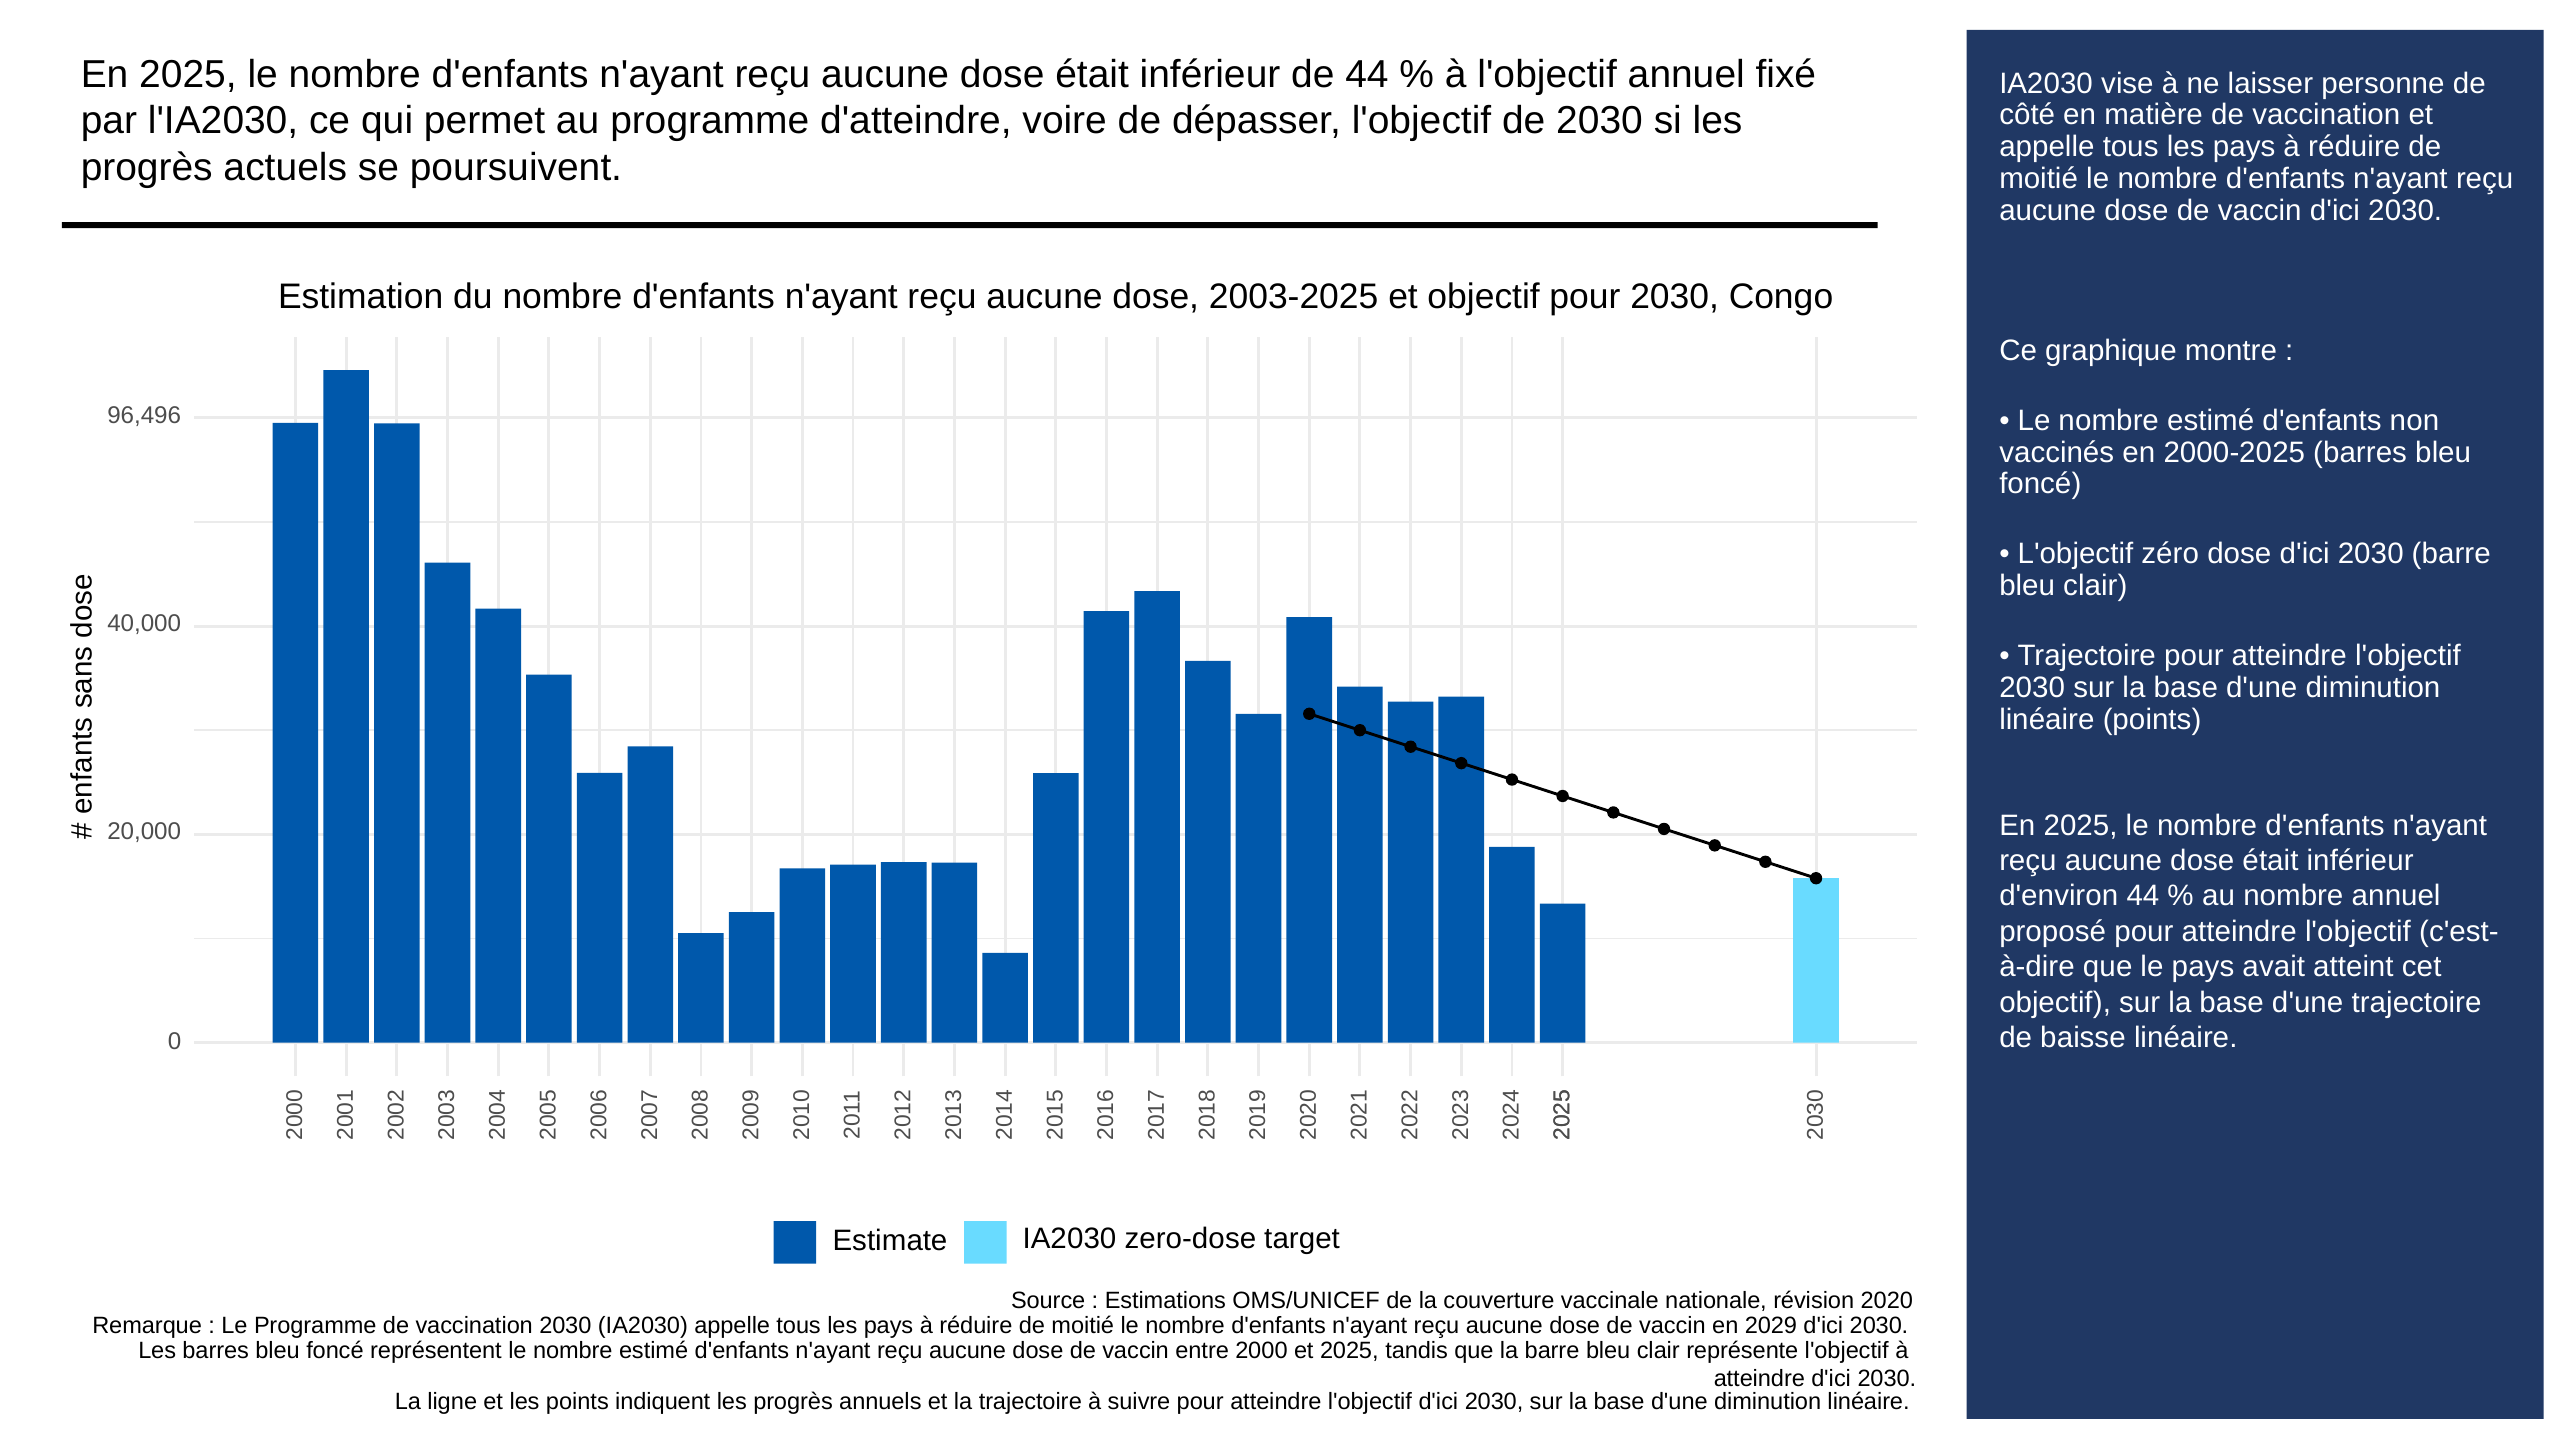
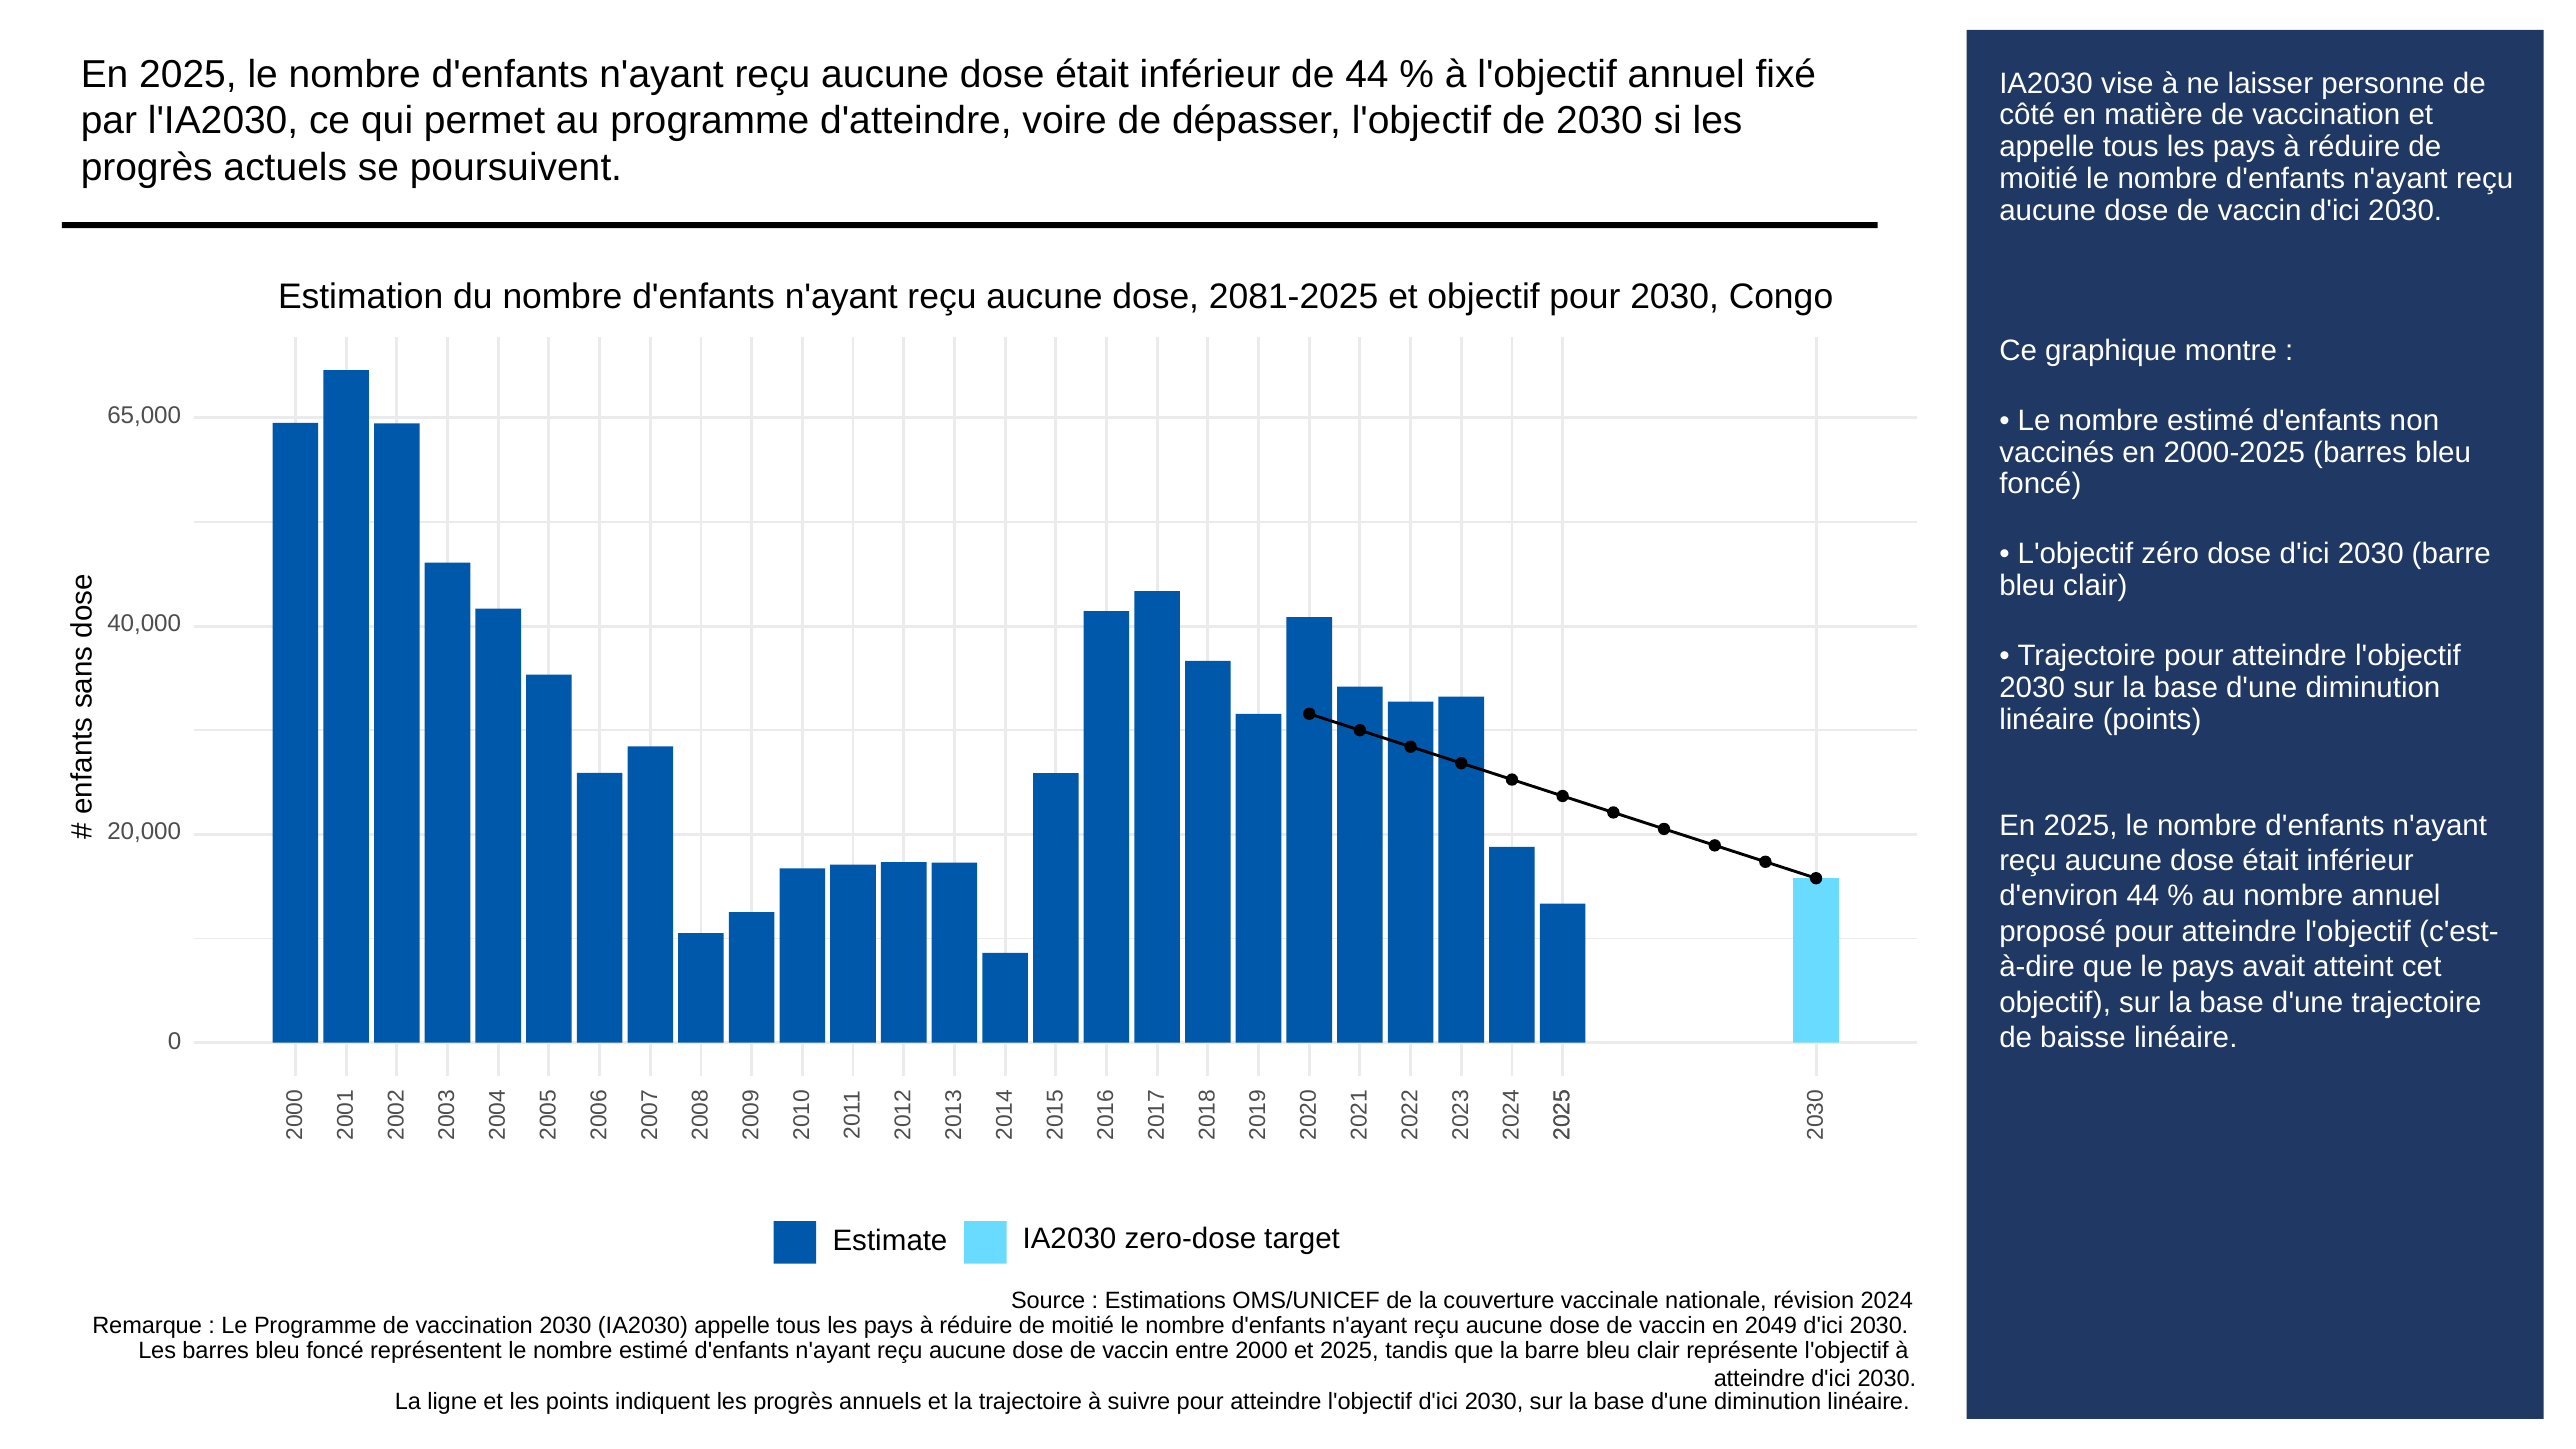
2003-2025: 2003-2025 -> 2081-2025
96,496: 96,496 -> 65,000
2020: 2020 -> 2024
2029: 2029 -> 2049
